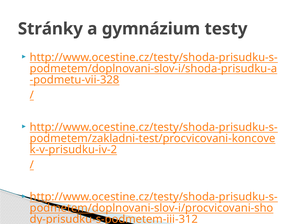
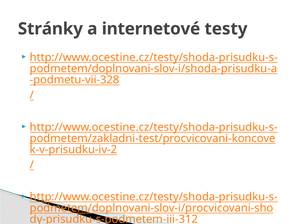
gymnázium: gymnázium -> internetové
